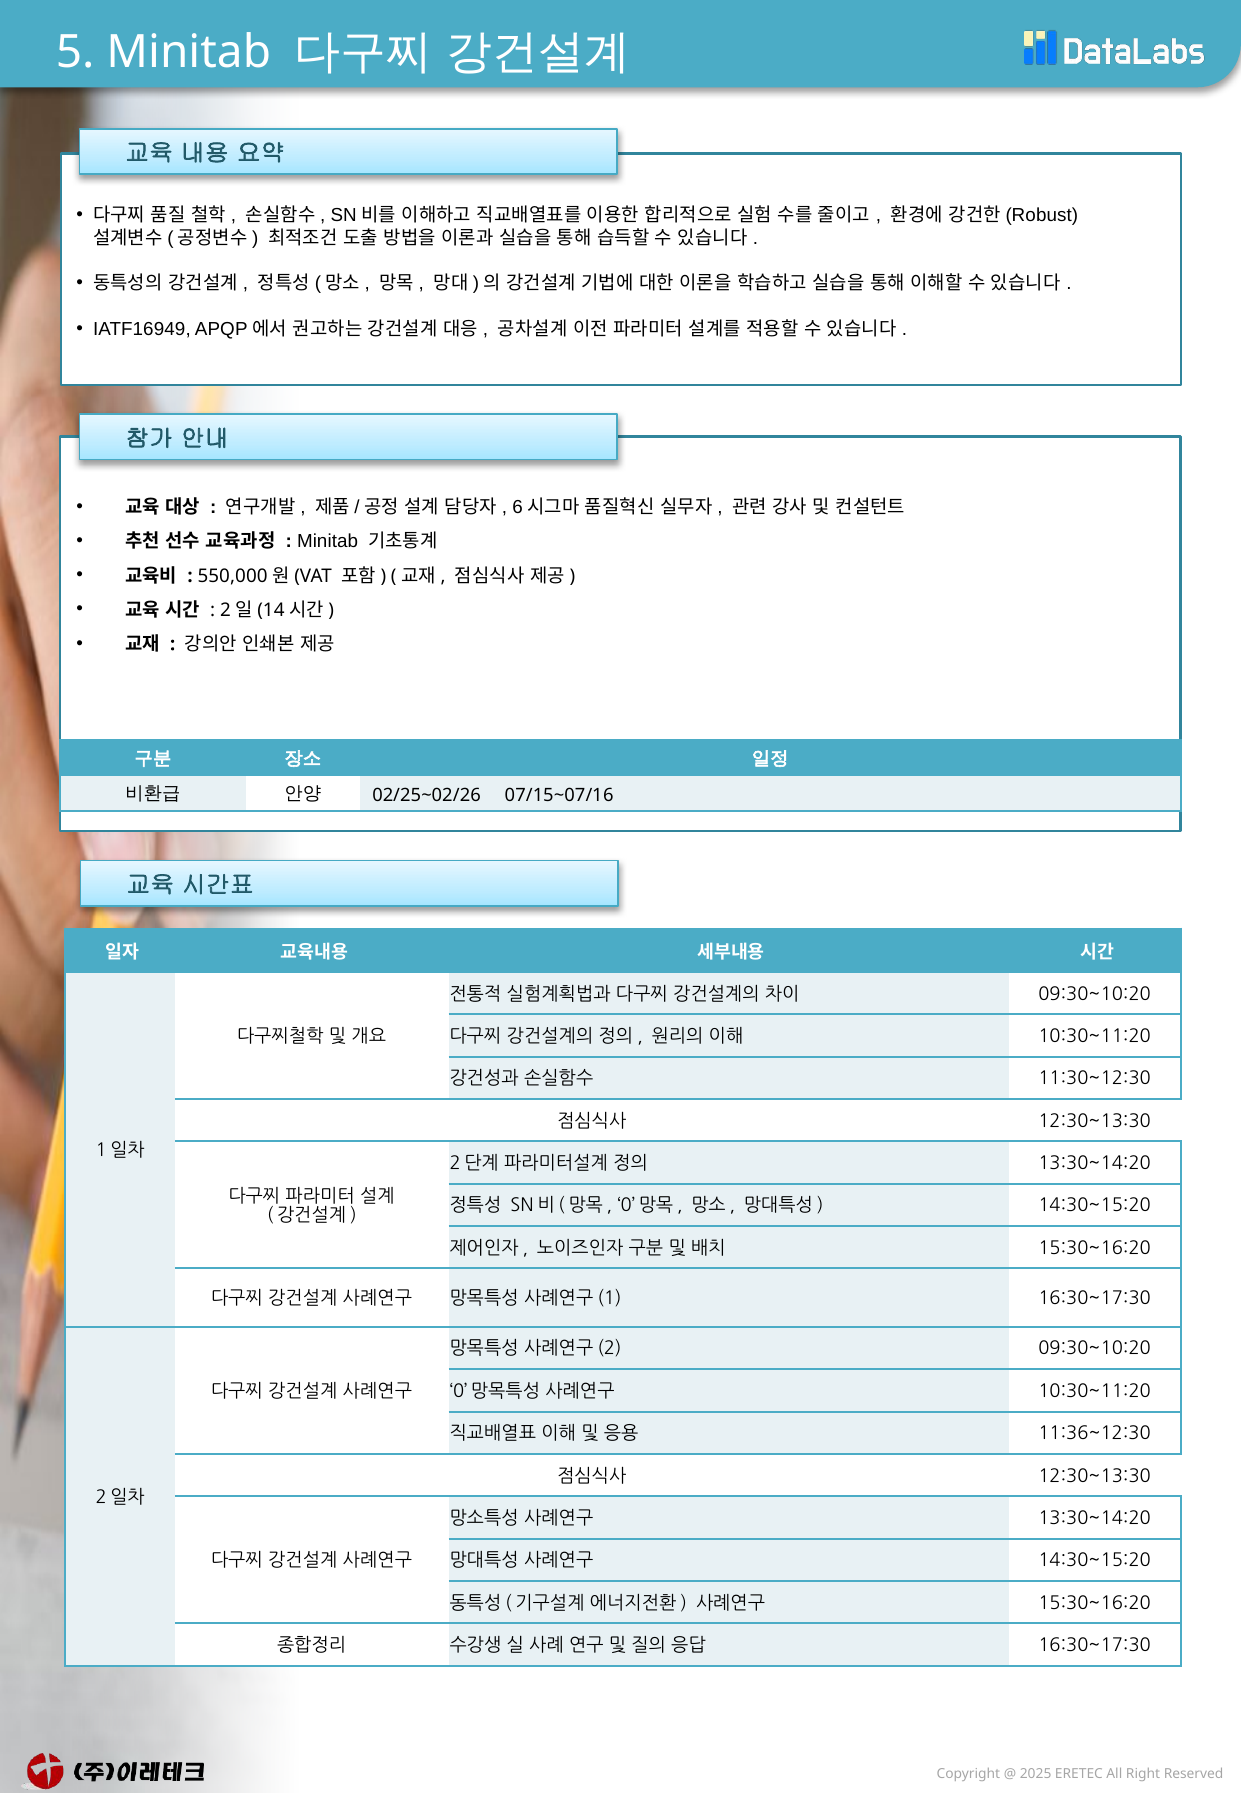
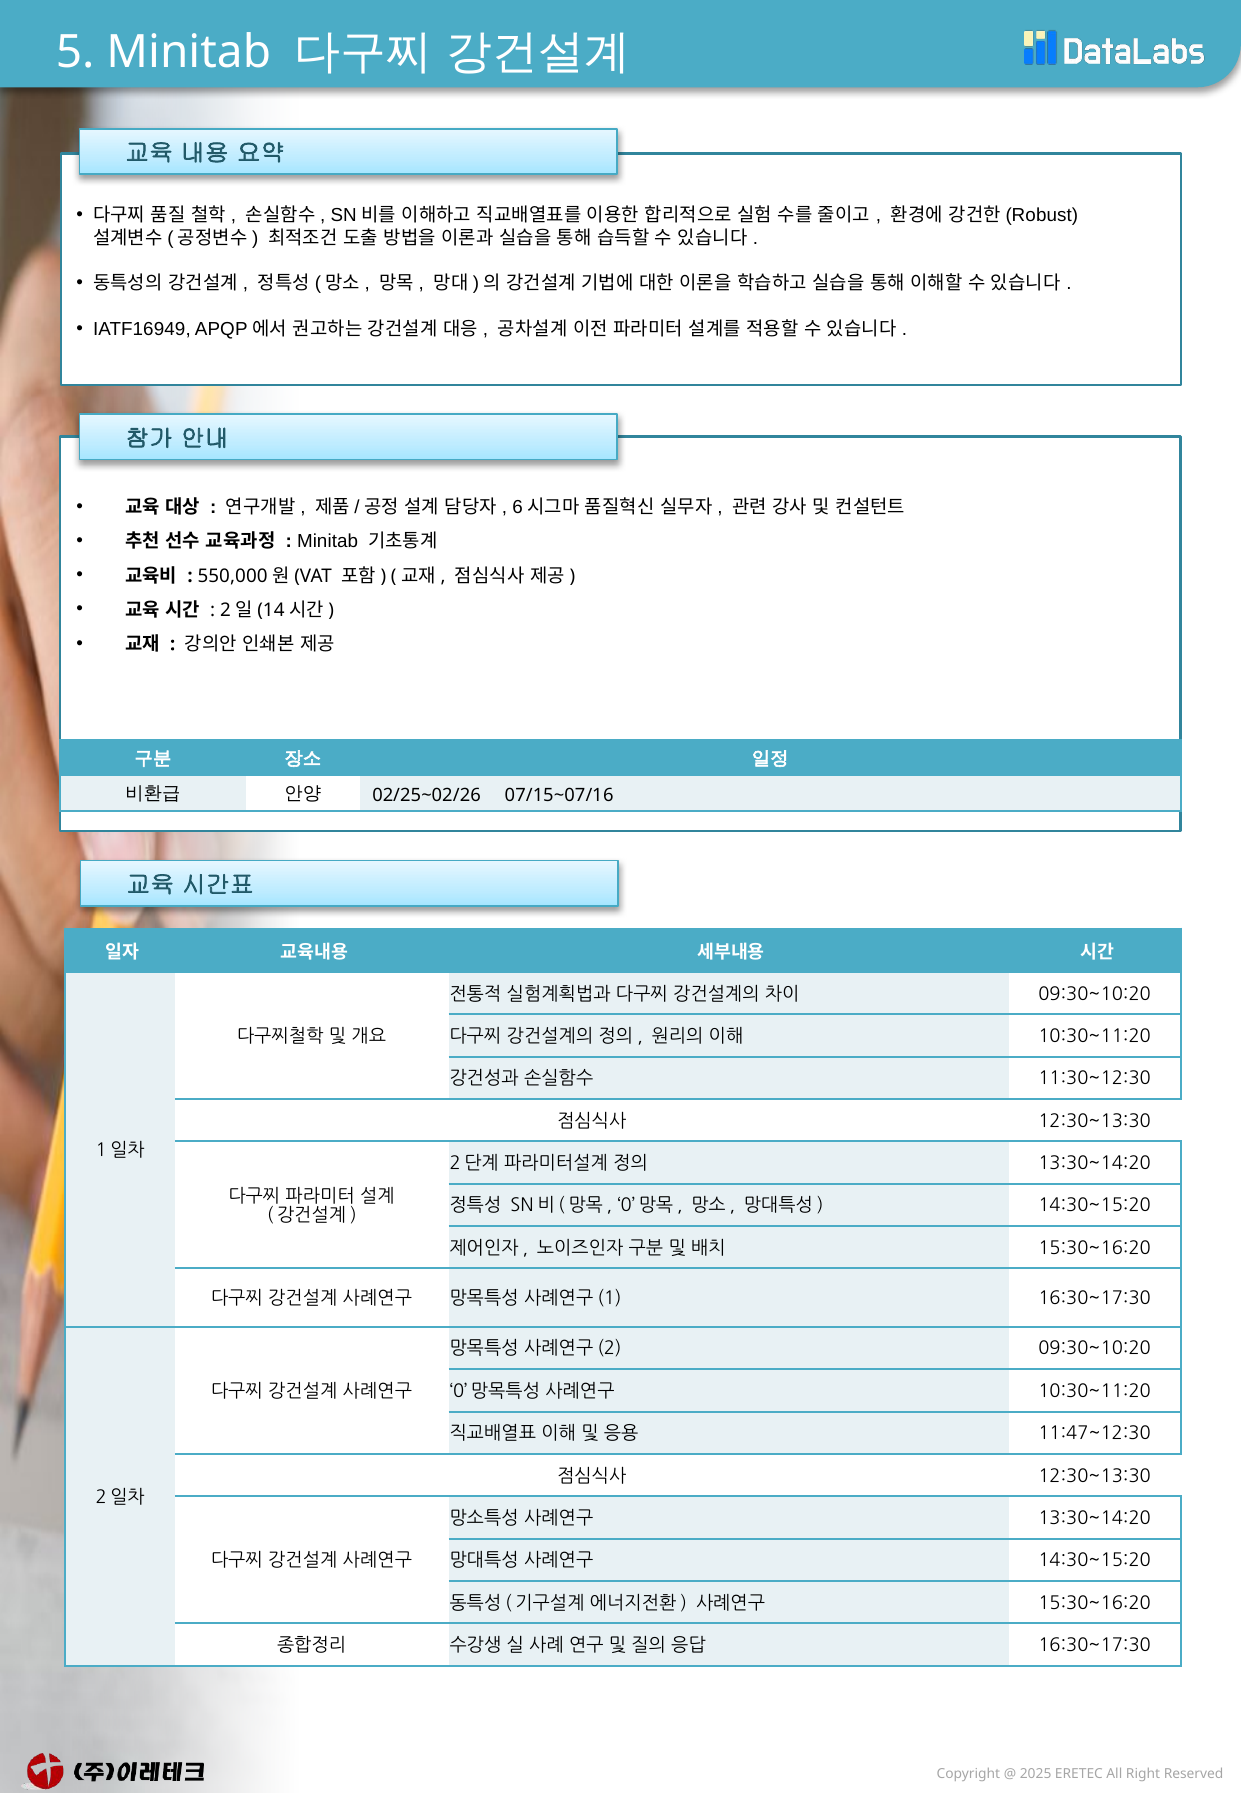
11:36~12:30: 11:36~12:30 -> 11:47~12:30
